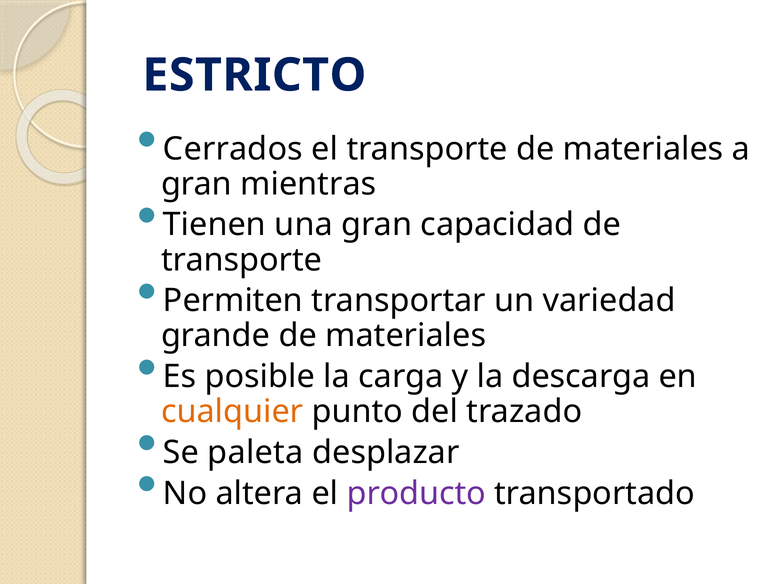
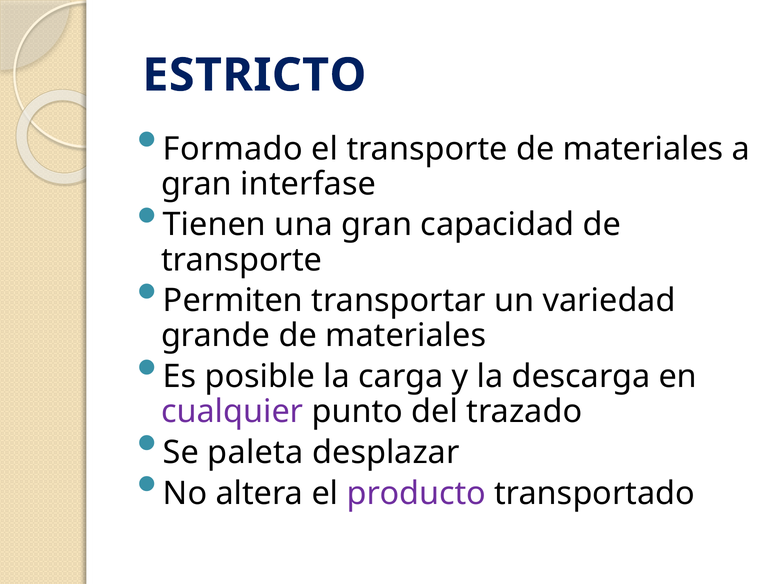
Cerrados: Cerrados -> Formado
mientras: mientras -> interfase
cualquier colour: orange -> purple
